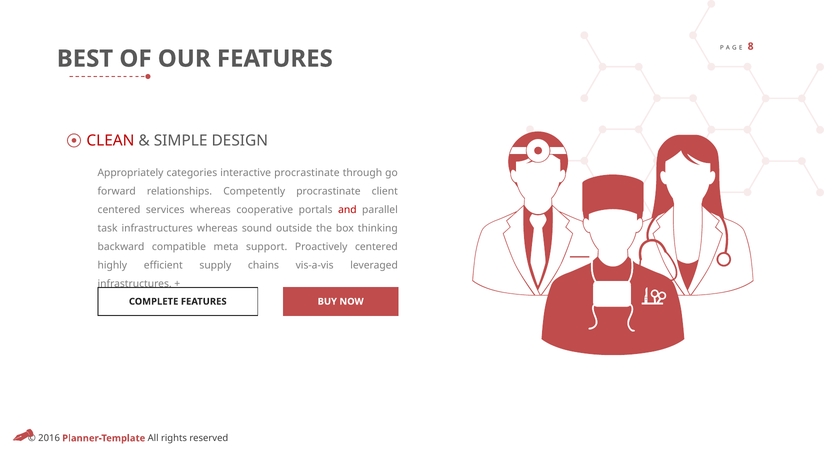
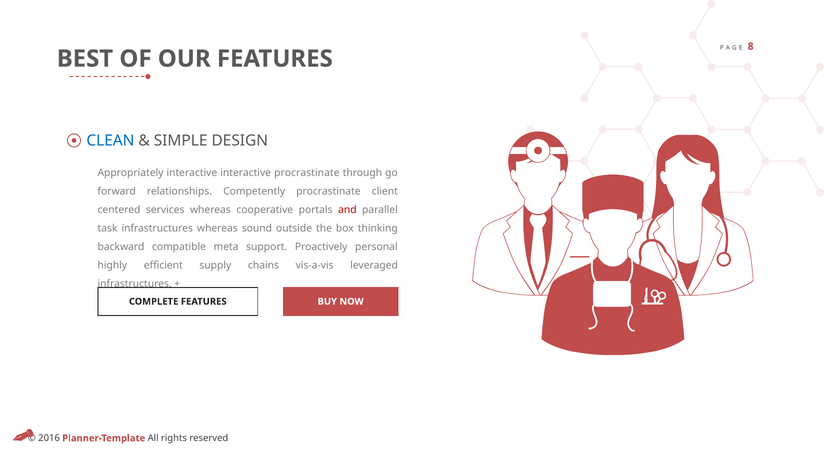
CLEAN colour: red -> blue
Appropriately categories: categories -> interactive
Proactively centered: centered -> personal
